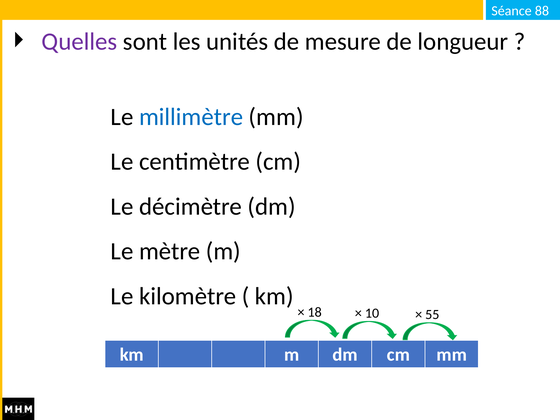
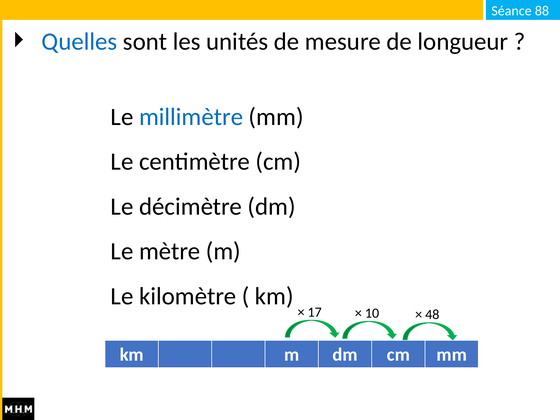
Quelles colour: purple -> blue
18: 18 -> 17
55: 55 -> 48
